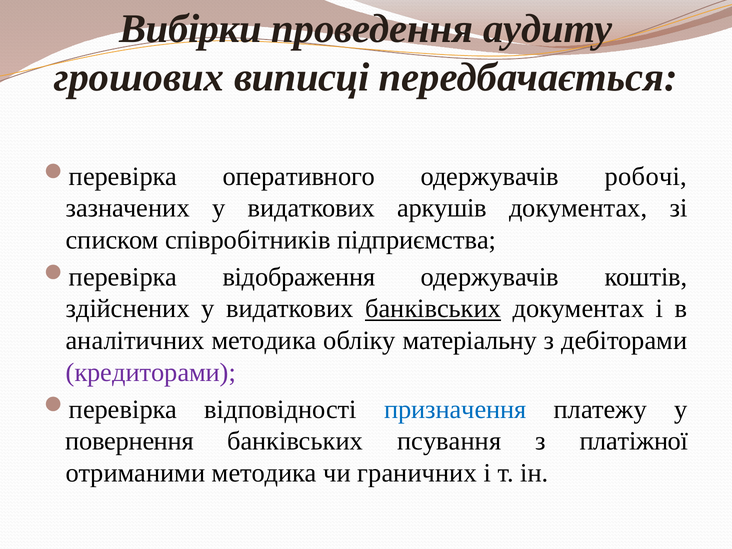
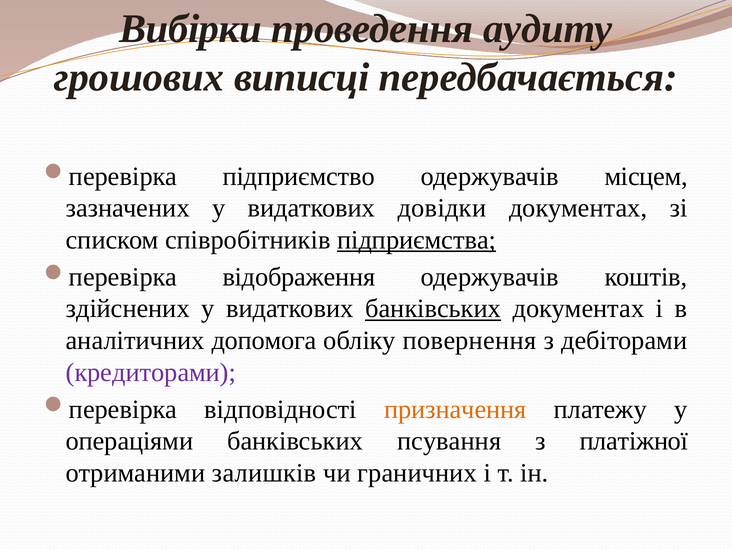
оперативного: оперативного -> підприємство
робочі: робочі -> місцем
аркушів: аркушів -> довідки
підприємства underline: none -> present
аналітичних методика: методика -> допомога
матеріальну: матеріальну -> повернення
призначення colour: blue -> orange
повернення: повернення -> операціями
отриманими методика: методика -> залишків
